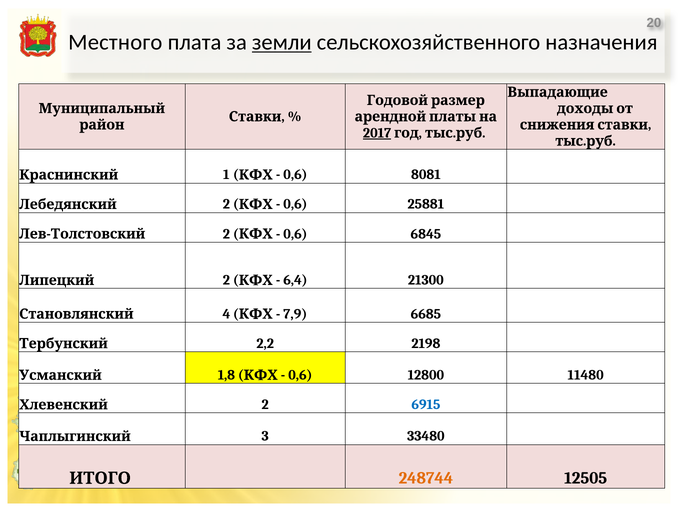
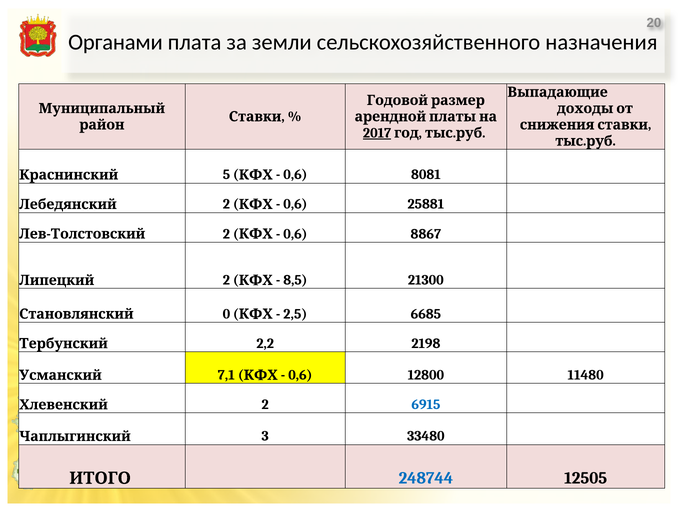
Местного: Местного -> Органами
земли underline: present -> none
1: 1 -> 5
6845: 6845 -> 8867
6,4: 6,4 -> 8,5
4: 4 -> 0
7,9: 7,9 -> 2,5
1,8: 1,8 -> 7,1
248744 colour: orange -> blue
